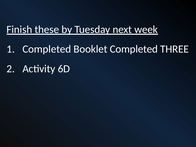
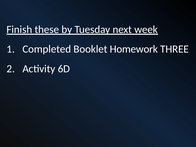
Booklet Completed: Completed -> Homework
